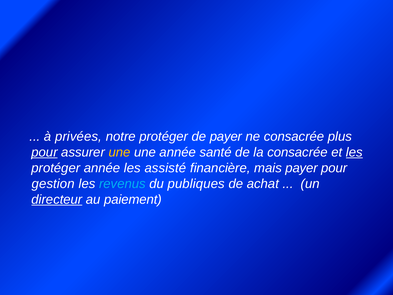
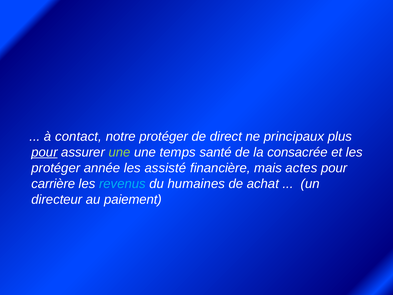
privées: privées -> contact
de payer: payer -> direct
ne consacrée: consacrée -> principaux
une at (119, 152) colour: yellow -> light green
une année: année -> temps
les at (354, 152) underline: present -> none
mais payer: payer -> actes
gestion: gestion -> carrière
publiques: publiques -> humaines
directeur underline: present -> none
